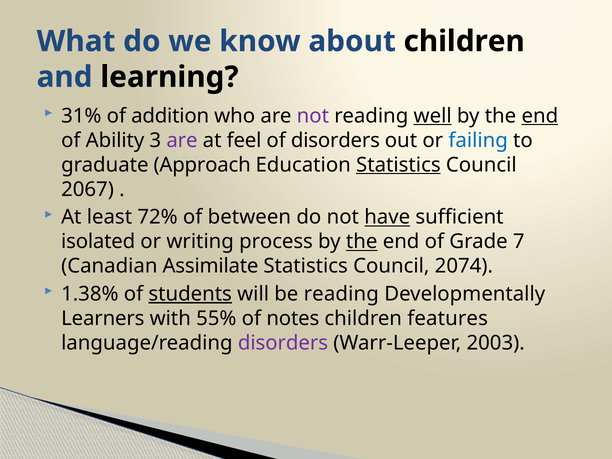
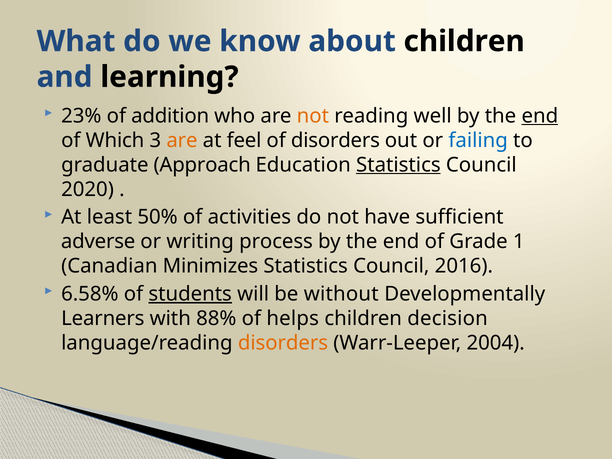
31%: 31% -> 23%
not at (313, 116) colour: purple -> orange
well underline: present -> none
Ability: Ability -> Which
are at (182, 140) colour: purple -> orange
2067: 2067 -> 2020
72%: 72% -> 50%
between: between -> activities
have underline: present -> none
isolated: isolated -> adverse
the at (362, 242) underline: present -> none
7: 7 -> 1
Assimilate: Assimilate -> Minimizes
2074: 2074 -> 2016
1.38%: 1.38% -> 6.58%
be reading: reading -> without
55%: 55% -> 88%
notes: notes -> helps
features: features -> decision
disorders at (283, 343) colour: purple -> orange
2003: 2003 -> 2004
